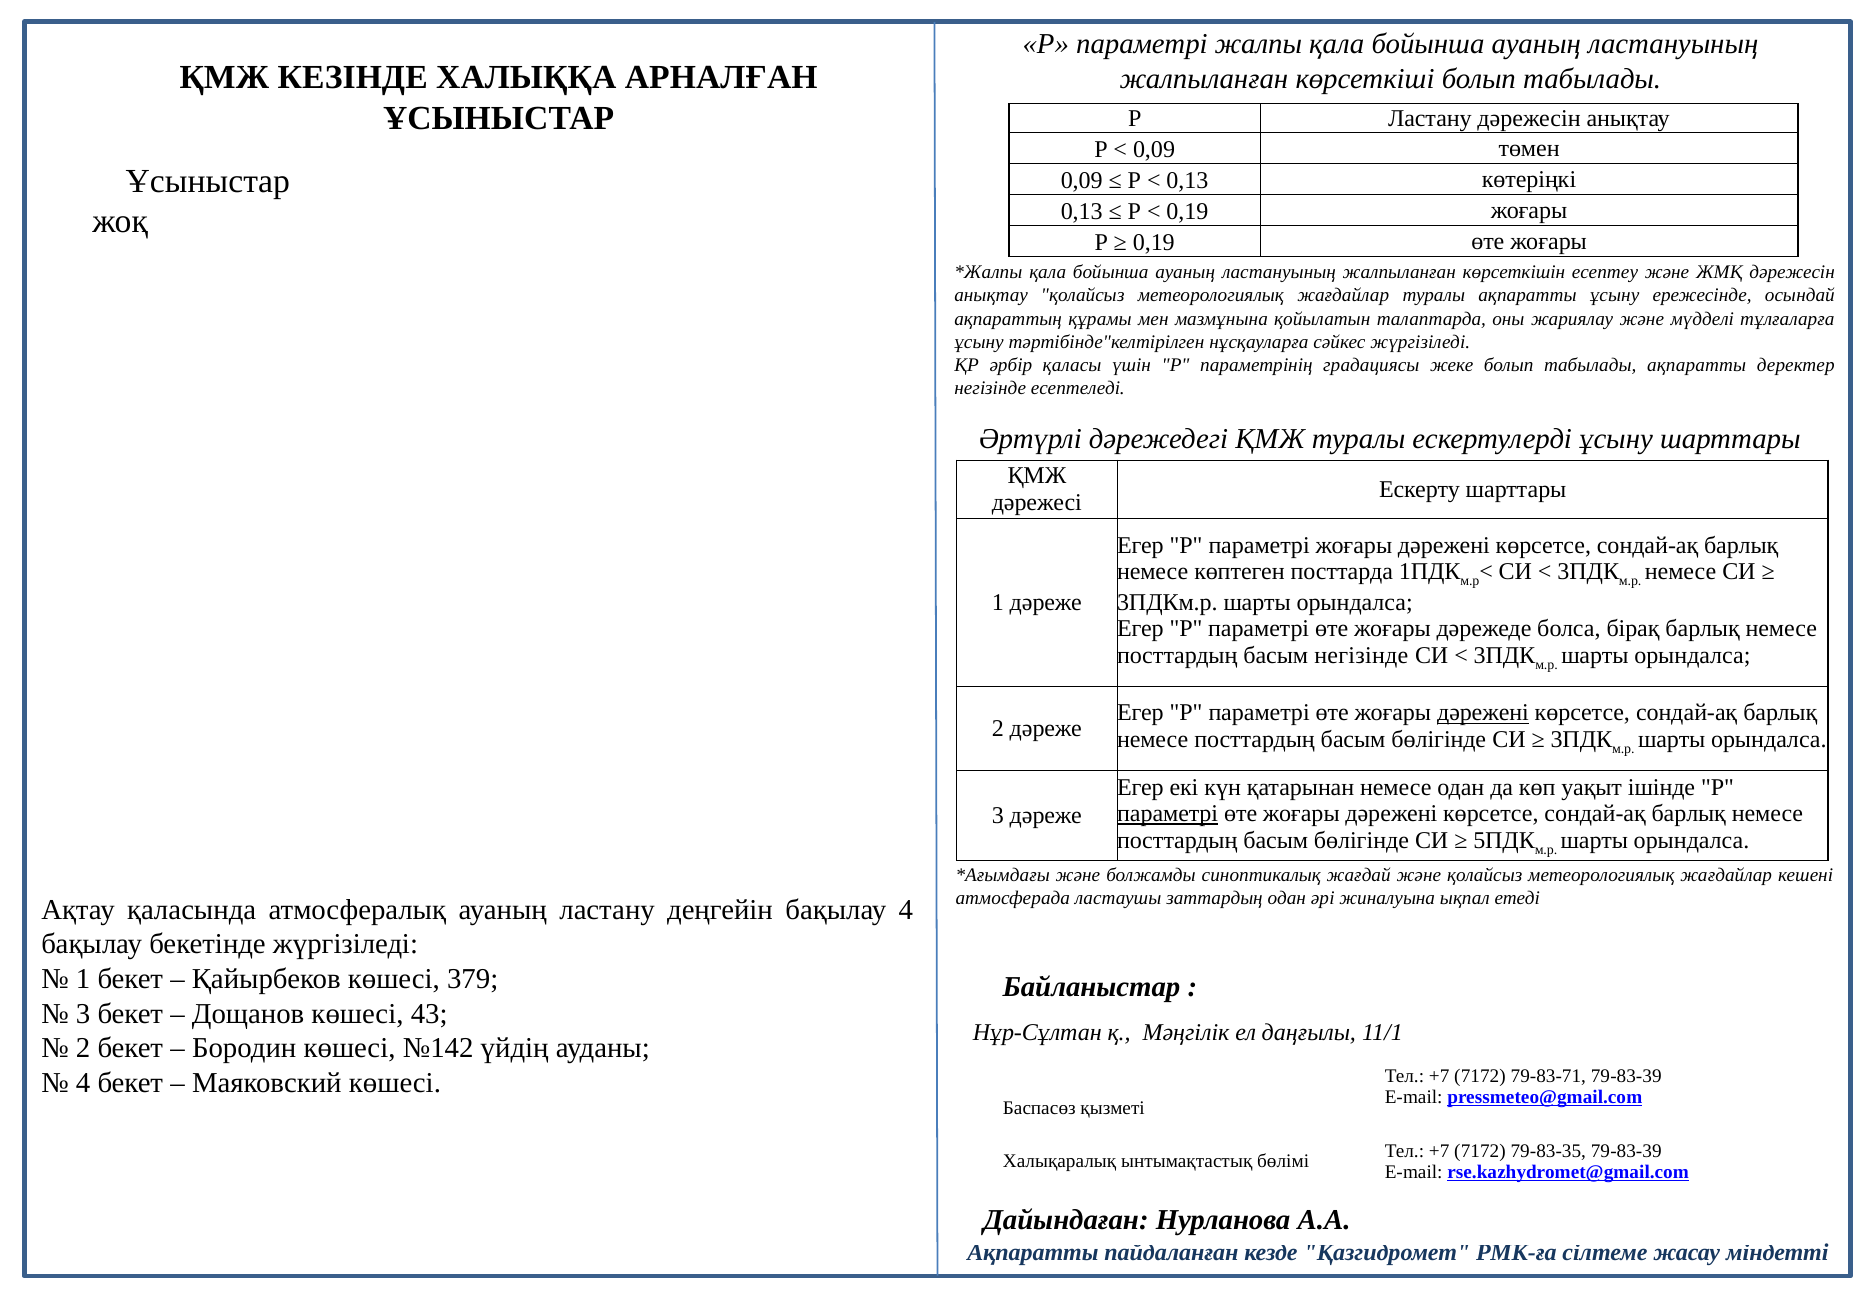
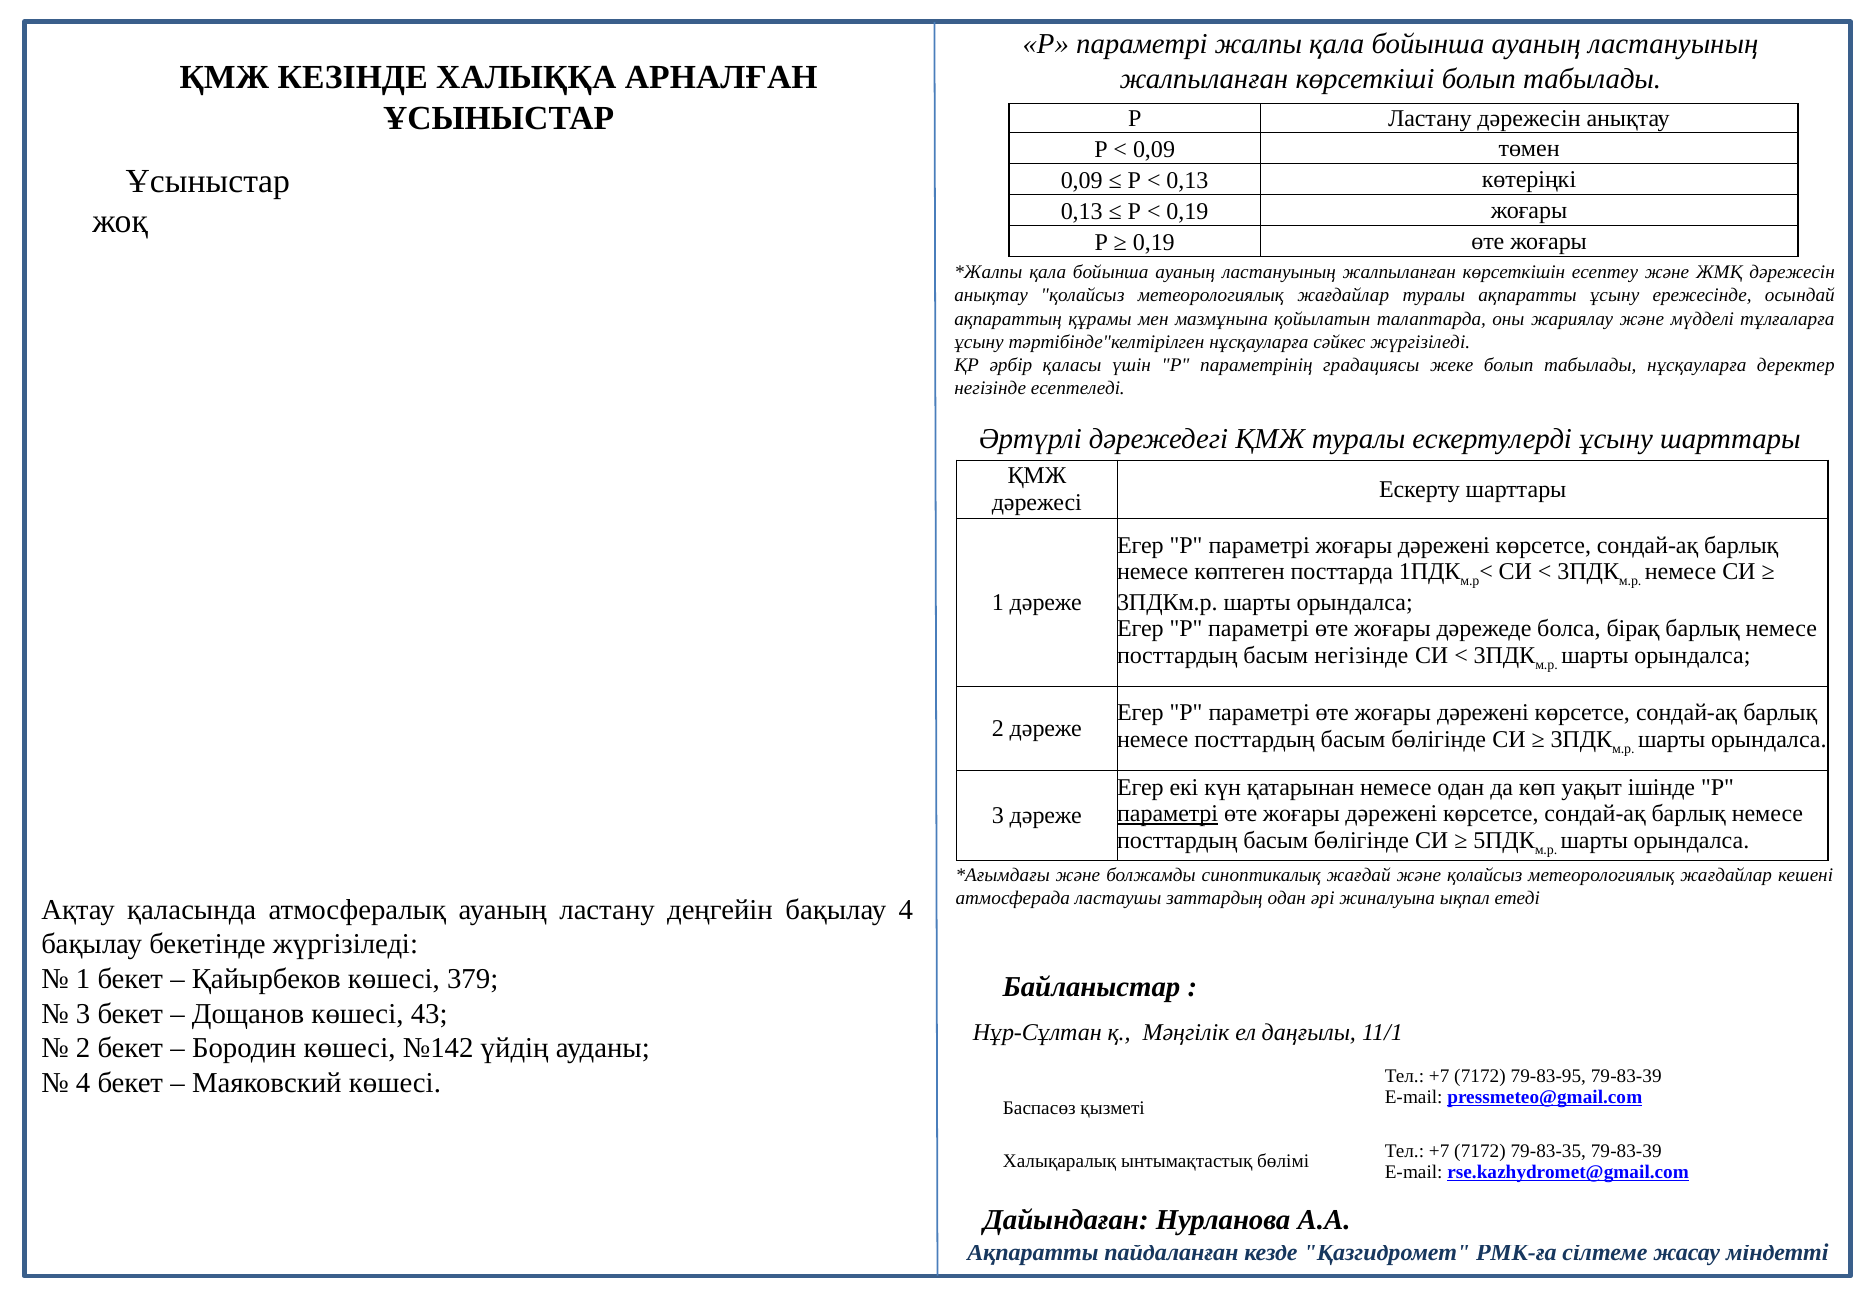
табылады ақпаратты: ақпаратты -> нұсқауларға
дәрежені at (1483, 713) underline: present -> none
79-83-71: 79-83-71 -> 79-83-95
